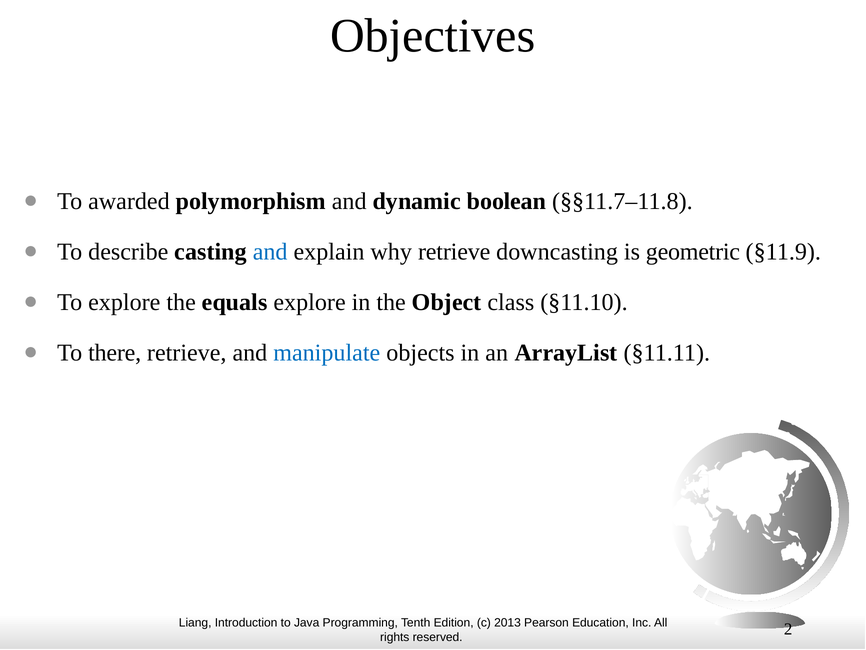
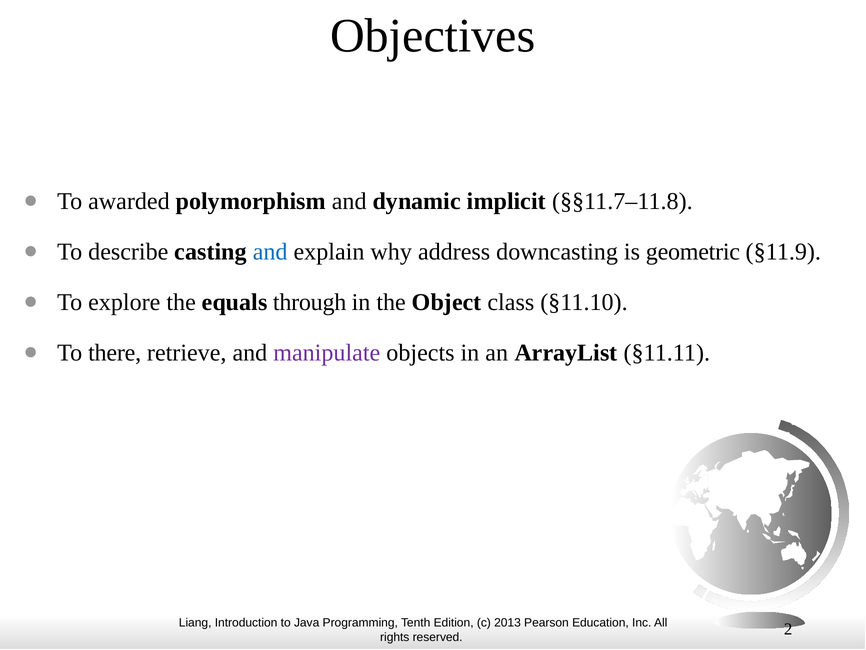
boolean: boolean -> implicit
why retrieve: retrieve -> address
equals explore: explore -> through
manipulate colour: blue -> purple
